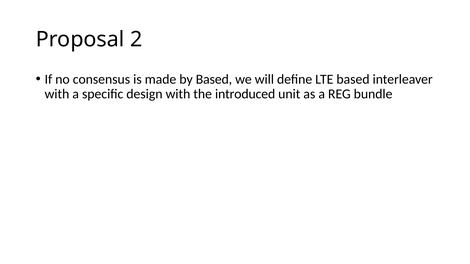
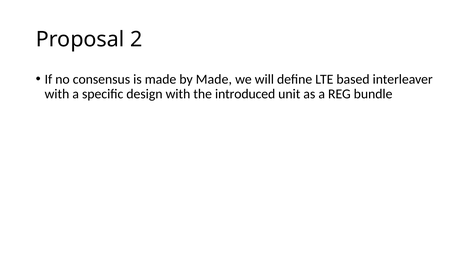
by Based: Based -> Made
